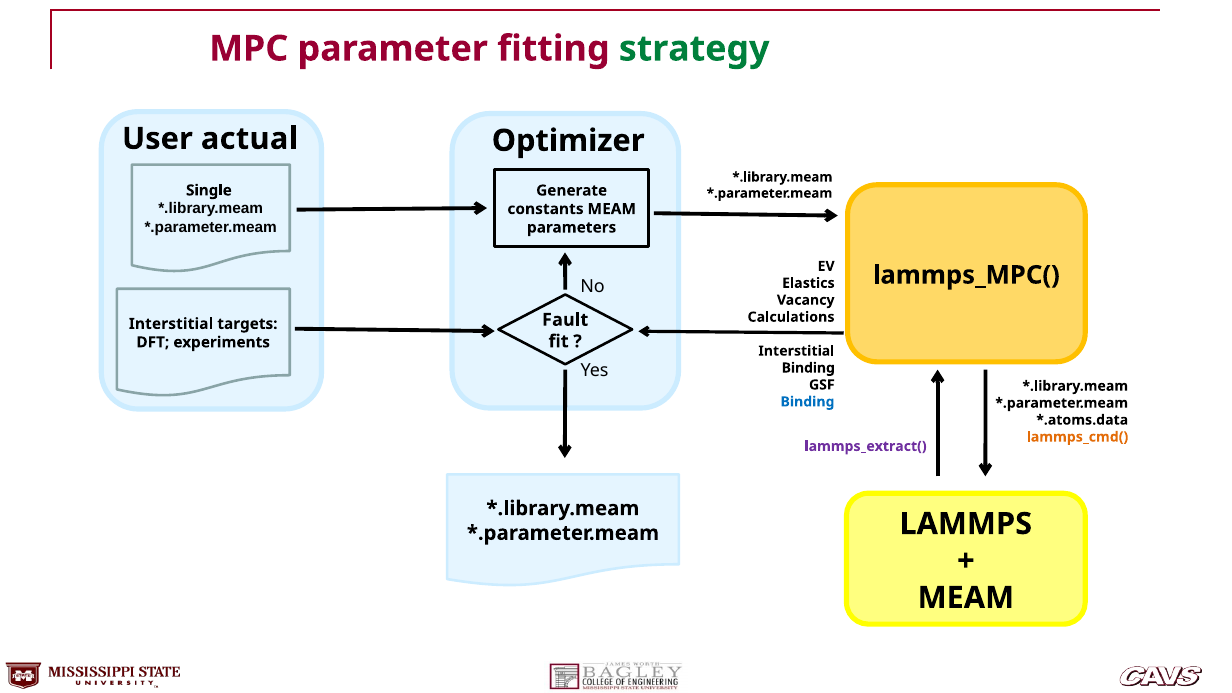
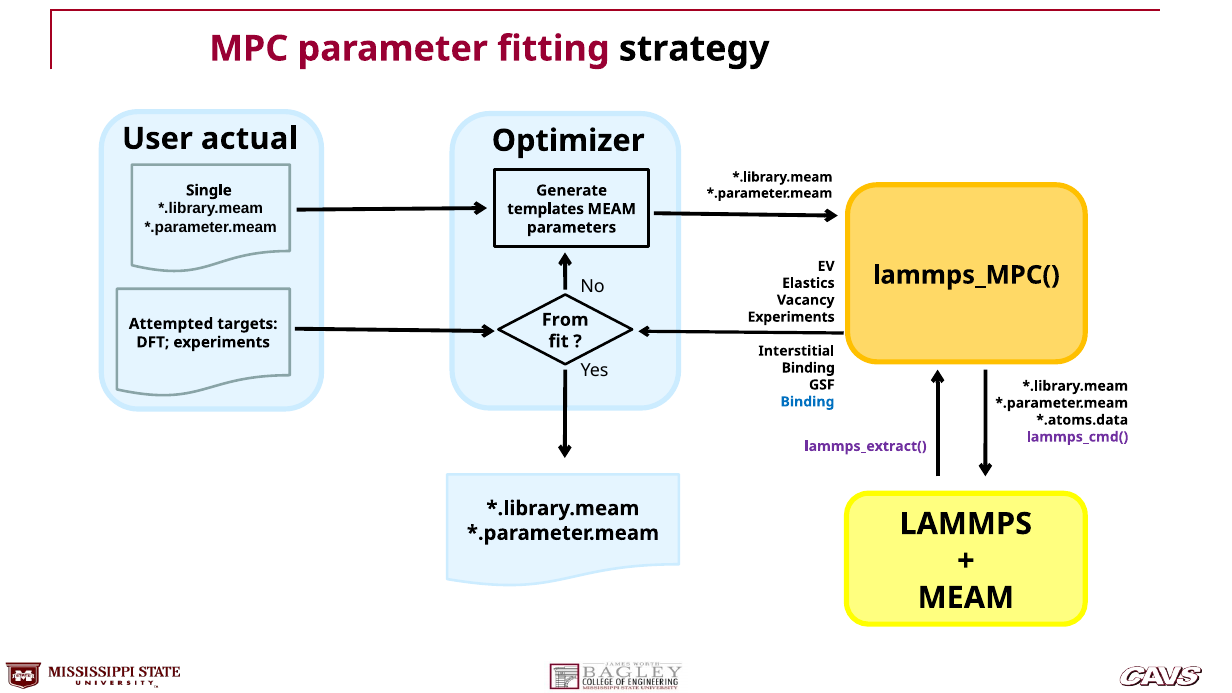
strategy colour: green -> black
constants: constants -> templates
Calculations at (791, 317): Calculations -> Experiments
Fault: Fault -> From
Interstitial at (171, 324): Interstitial -> Attempted
lammps_cmd( colour: orange -> purple
